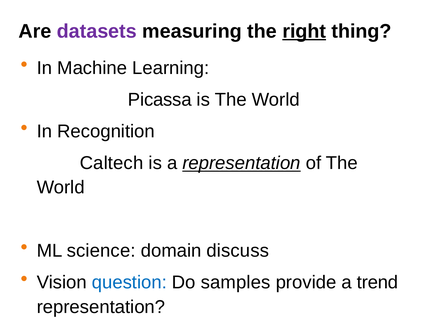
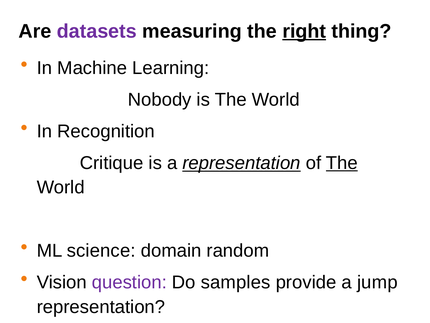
Picassa: Picassa -> Nobody
Caltech: Caltech -> Critique
The at (342, 163) underline: none -> present
discuss: discuss -> random
question colour: blue -> purple
trend: trend -> jump
